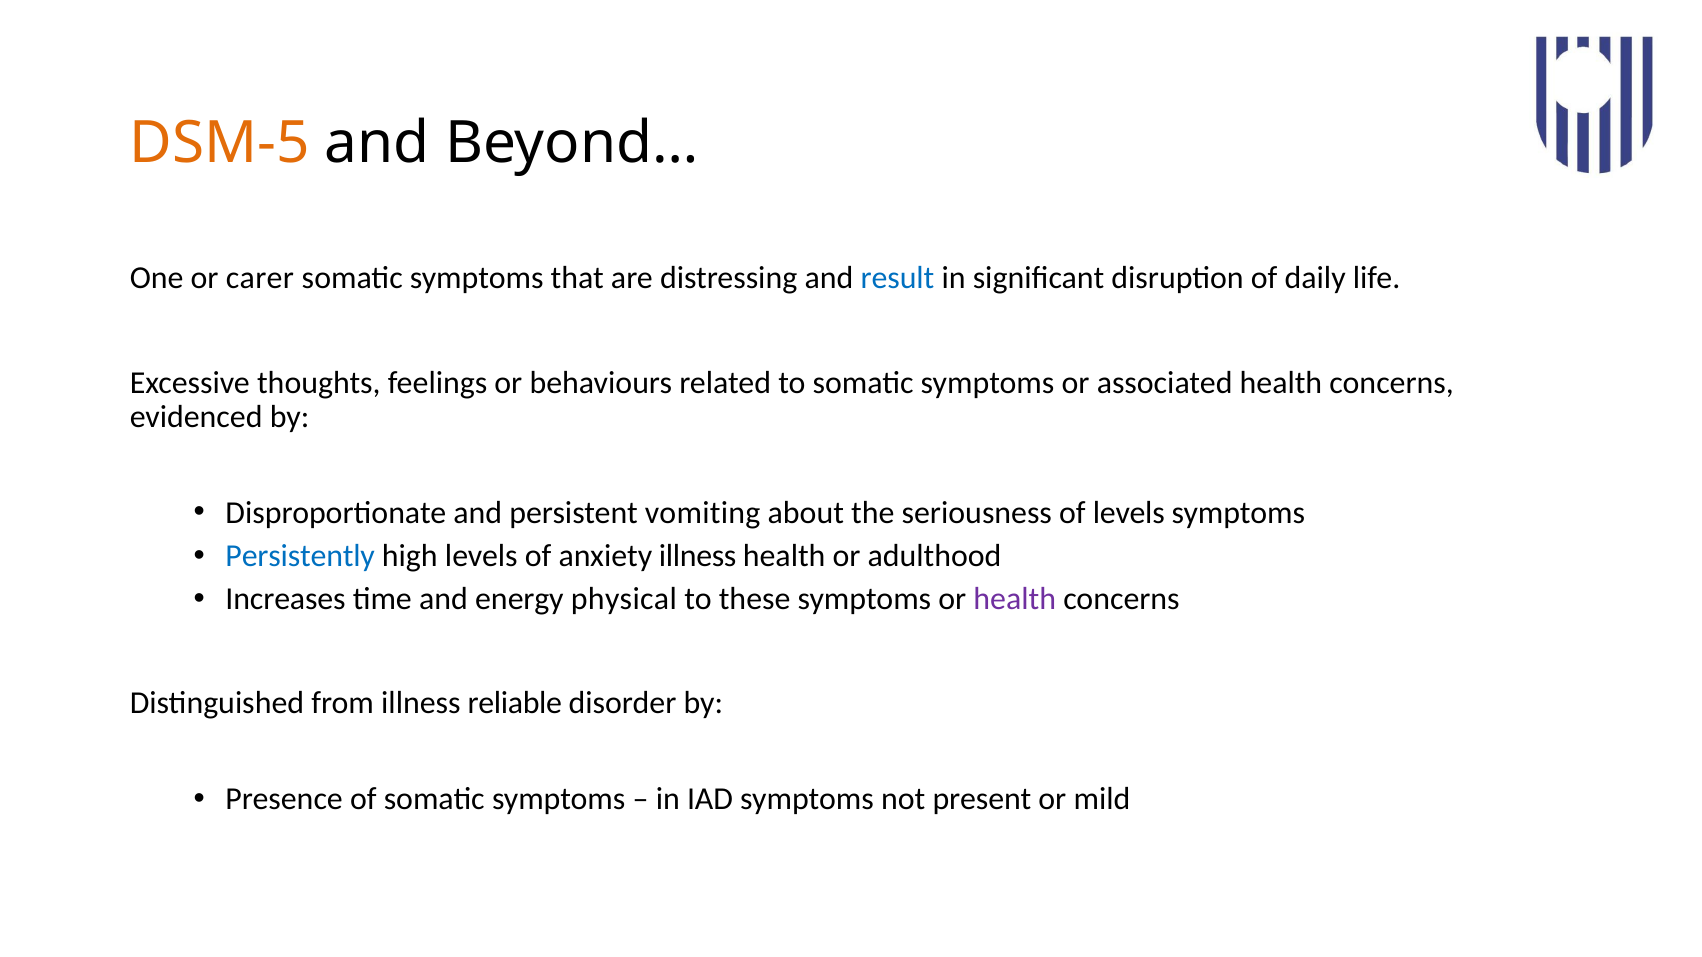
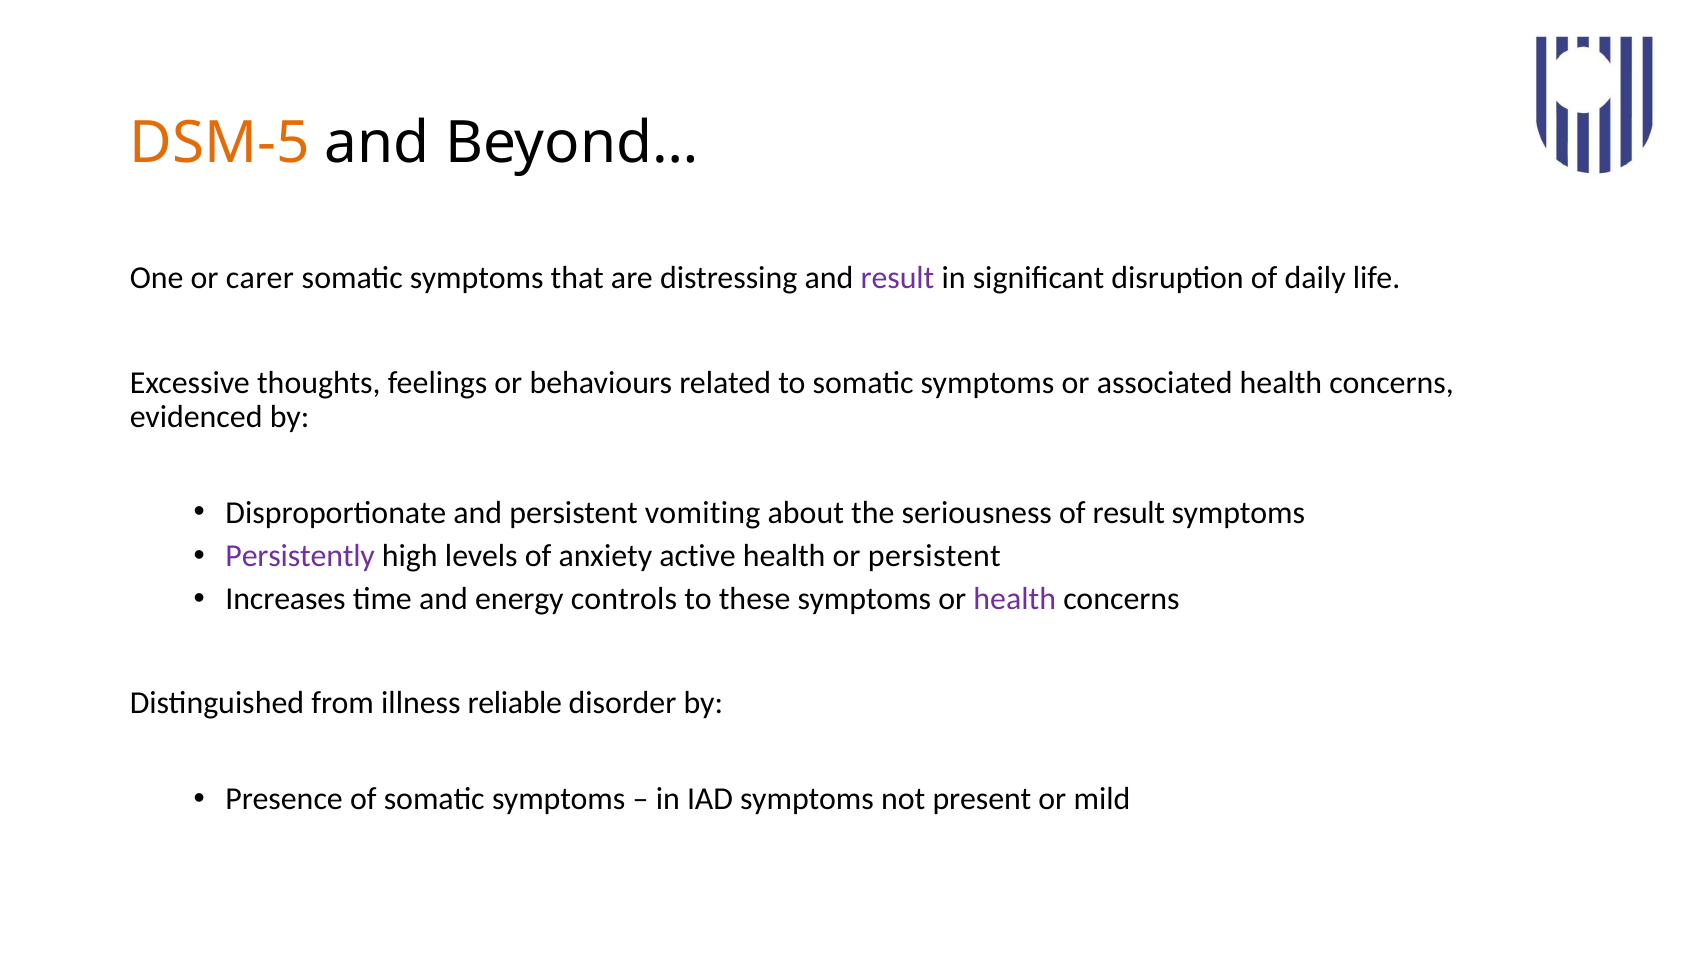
result at (897, 278) colour: blue -> purple
of levels: levels -> result
Persistently colour: blue -> purple
anxiety illness: illness -> active
or adulthood: adulthood -> persistent
physical: physical -> controls
